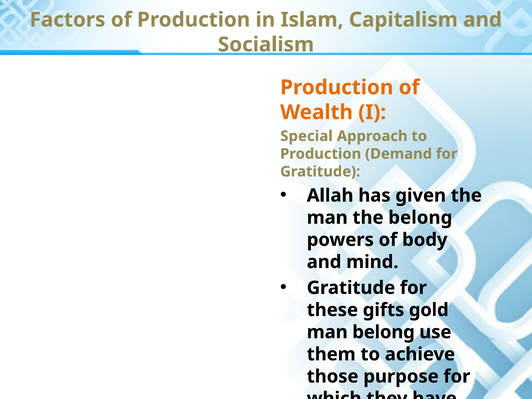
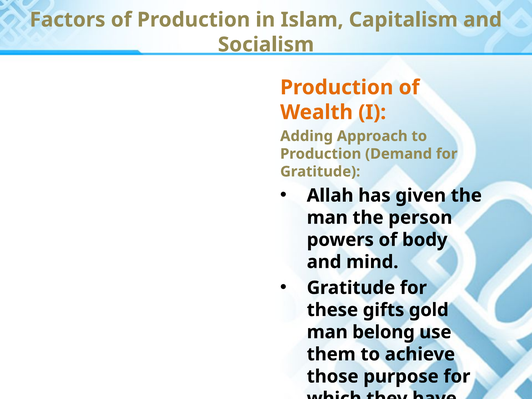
Special: Special -> Adding
the belong: belong -> person
